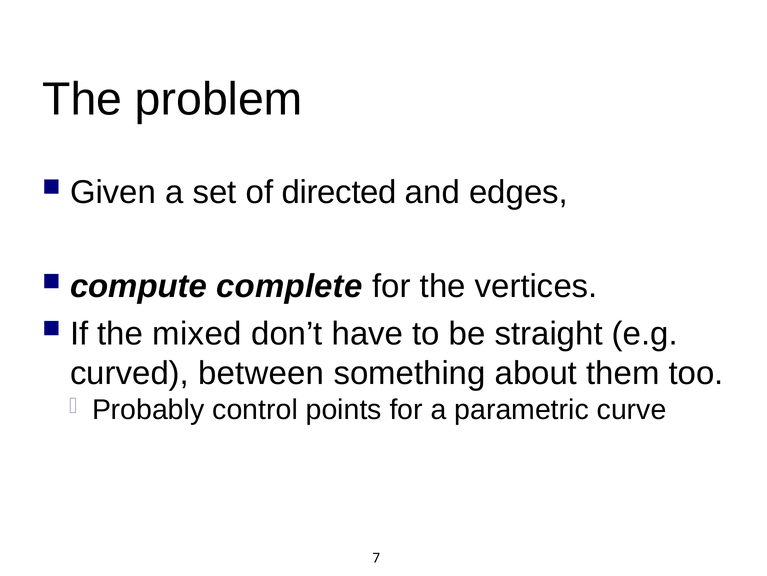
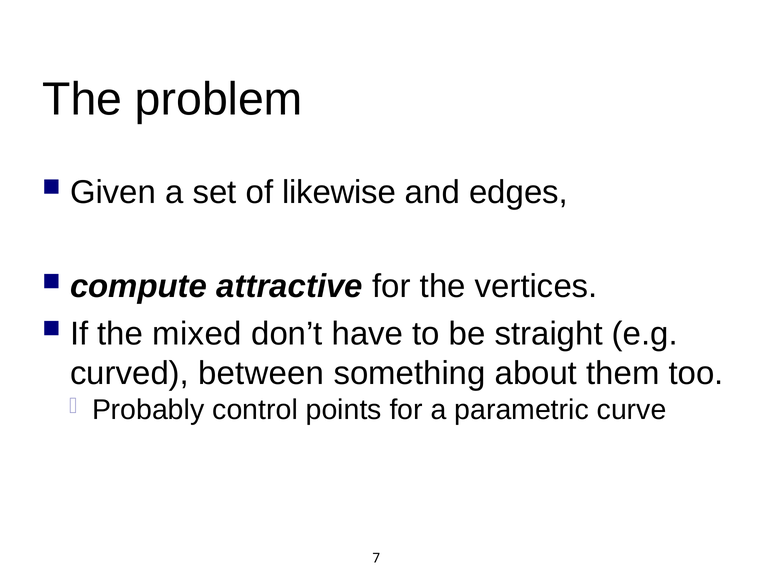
directed: directed -> likewise
complete: complete -> attractive
